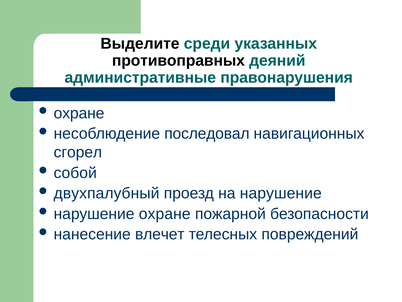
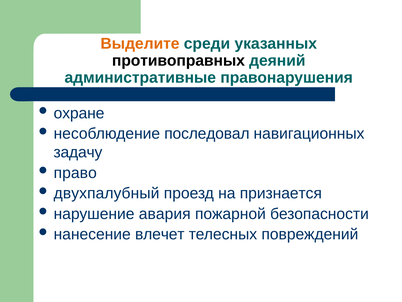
Выделите colour: black -> orange
сгорел: сгорел -> задачу
собой: собой -> право
на нарушение: нарушение -> признается
нарушение охране: охране -> авария
